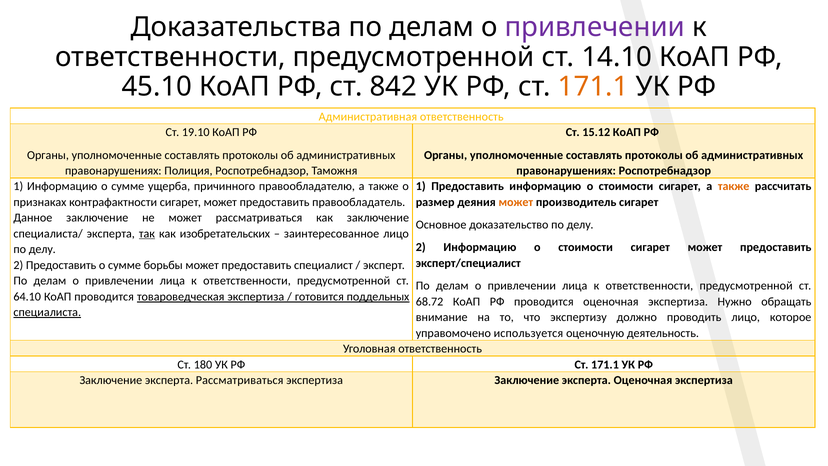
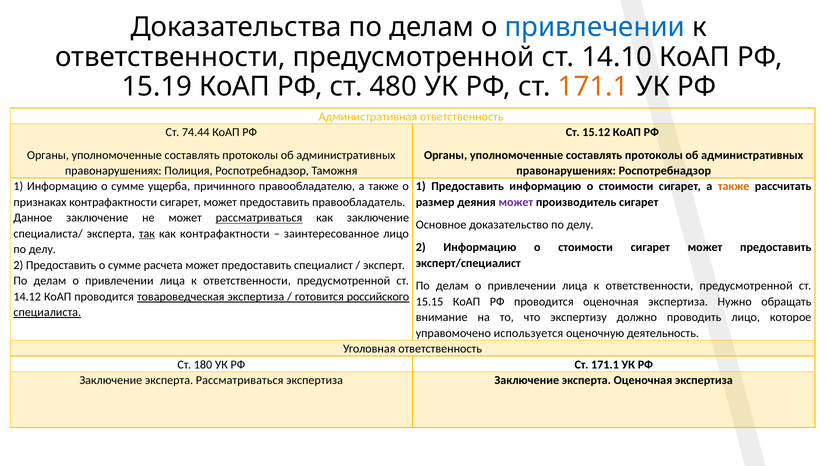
привлечении at (595, 27) colour: purple -> blue
45.10: 45.10 -> 15.19
842: 842 -> 480
19.10: 19.10 -> 74.44
может at (516, 202) colour: orange -> purple
рассматриваться at (259, 218) underline: none -> present
как изобретательских: изобретательских -> контрафактности
борьбы: борьбы -> расчета
64.10: 64.10 -> 14.12
поддельных: поддельных -> российского
68.72: 68.72 -> 15.15
